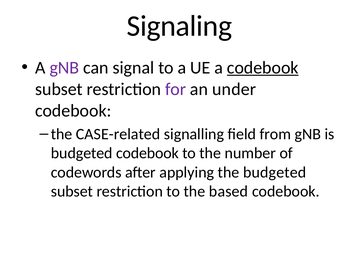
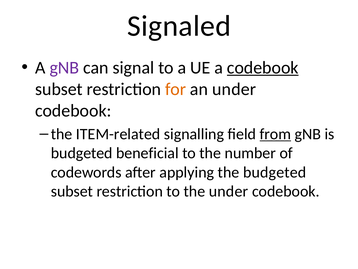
Signaling: Signaling -> Signaled
for colour: purple -> orange
CASE-related: CASE-related -> ITEM-related
from underline: none -> present
budgeted codebook: codebook -> beneficial
the based: based -> under
